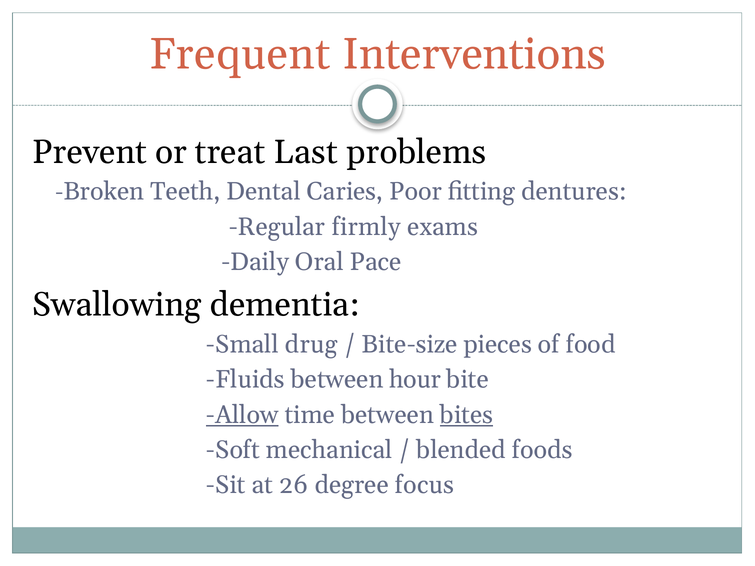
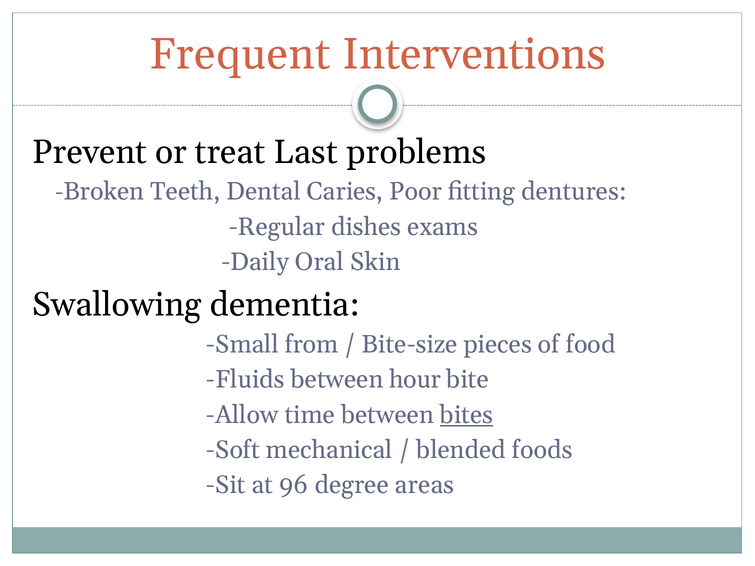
firmly: firmly -> dishes
Pace: Pace -> Skin
drug: drug -> from
Allow underline: present -> none
26: 26 -> 96
focus: focus -> areas
